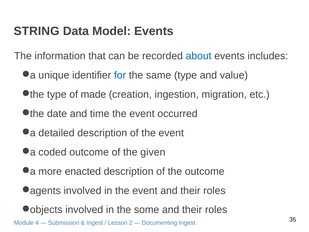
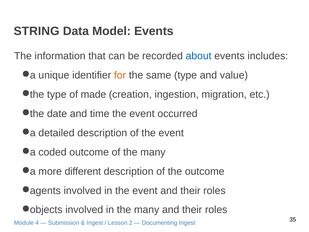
for colour: blue -> orange
of the given: given -> many
enacted: enacted -> different
in the some: some -> many
